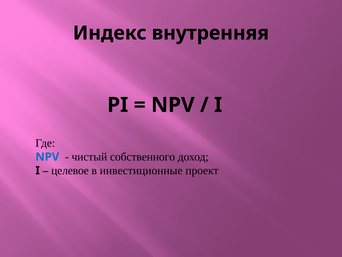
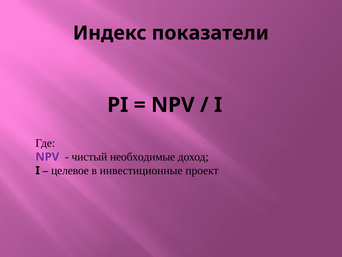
внутренняя: внутренняя -> показатели
NPV at (47, 157) colour: blue -> purple
собственного: собственного -> необходимые
